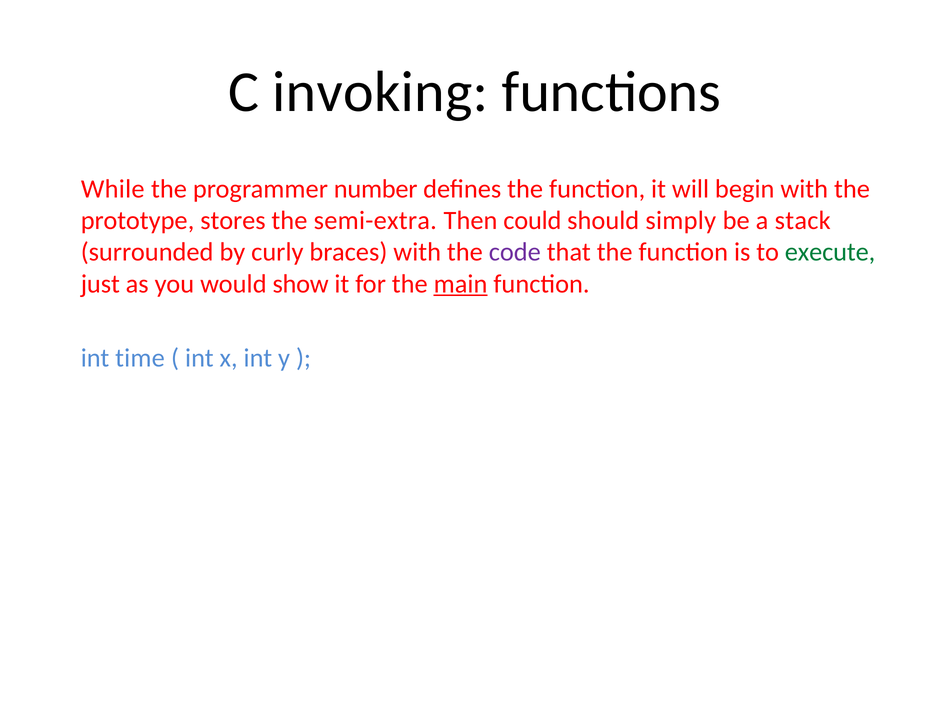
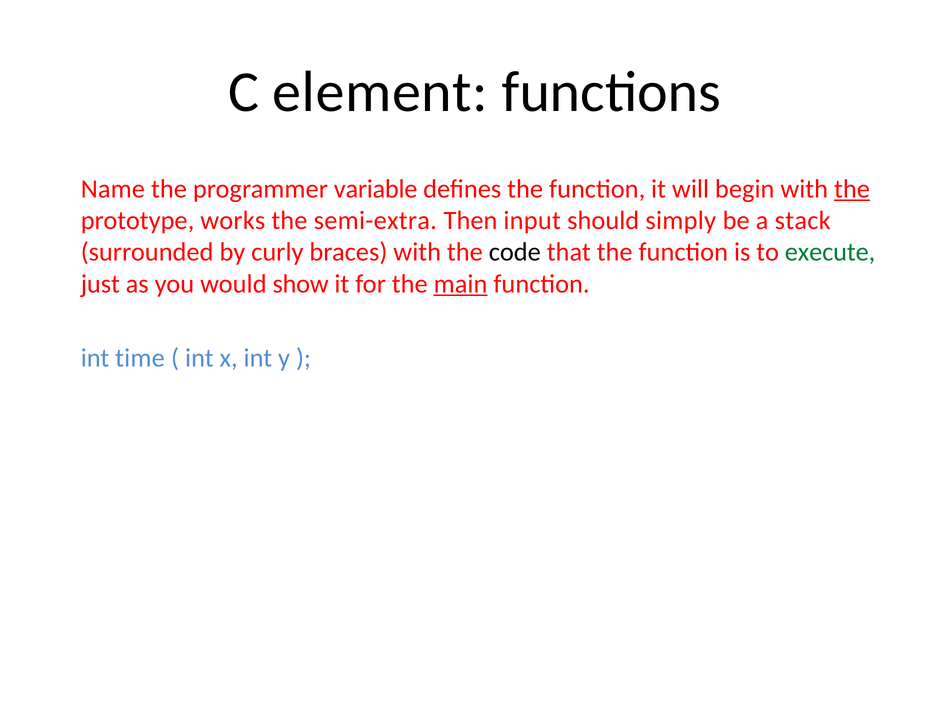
invoking: invoking -> element
While: While -> Name
number: number -> variable
the at (852, 189) underline: none -> present
stores: stores -> works
could: could -> input
code colour: purple -> black
